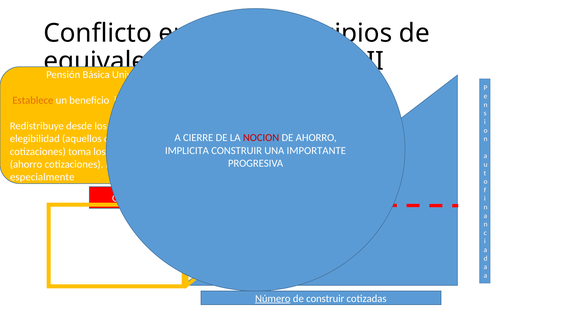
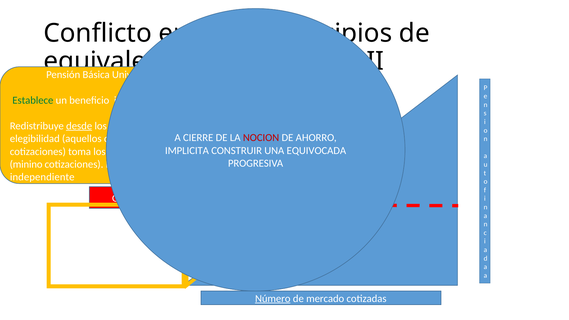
Establece colour: orange -> green
desde underline: none -> present
IMPORTANTE: IMPORTANTE -> EQUIVOCADA
ahorro at (26, 164): ahorro -> minino
especialmente: especialmente -> independiente
de construir: construir -> mercado
